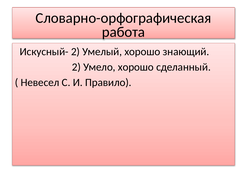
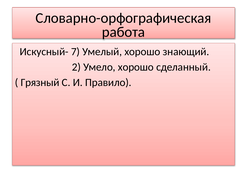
Искусный- 2: 2 -> 7
Невесел: Невесел -> Грязный
